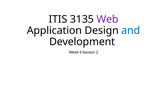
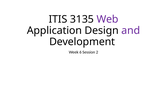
and colour: blue -> purple
